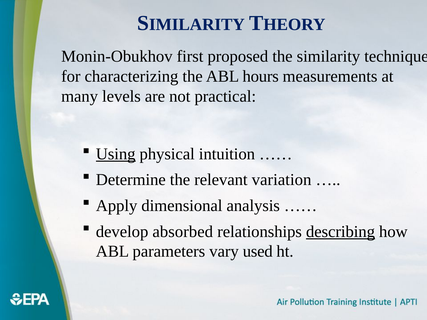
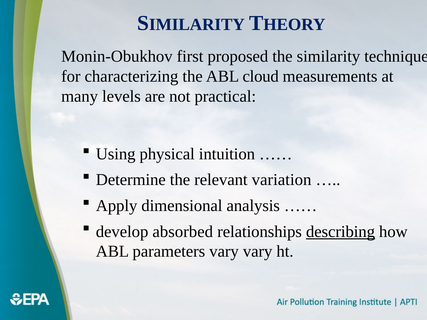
hours: hours -> cloud
Using underline: present -> none
vary used: used -> vary
